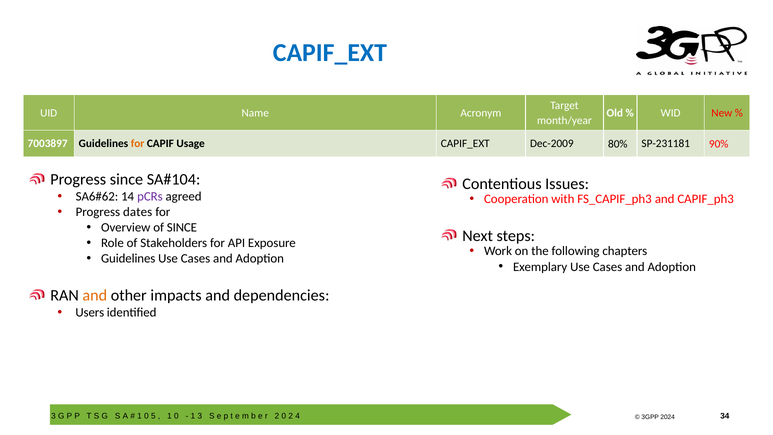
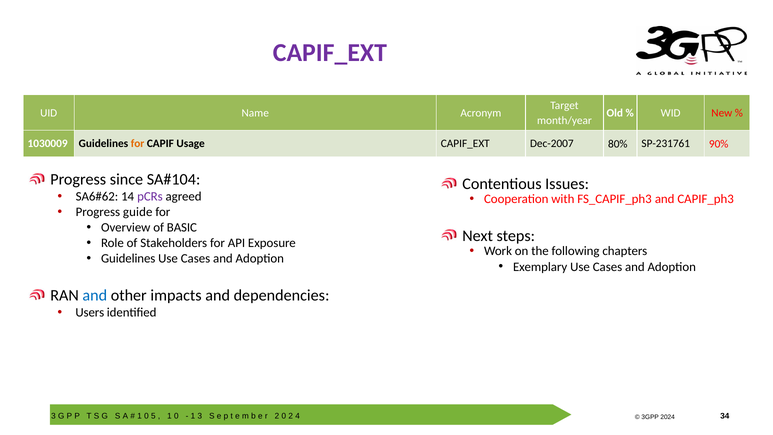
CAPIF_EXT at (330, 53) colour: blue -> purple
7003897: 7003897 -> 1030009
Dec-2009: Dec-2009 -> Dec-2007
SP-231181: SP-231181 -> SP-231761
dates: dates -> guide
of SINCE: SINCE -> BASIC
and at (95, 295) colour: orange -> blue
